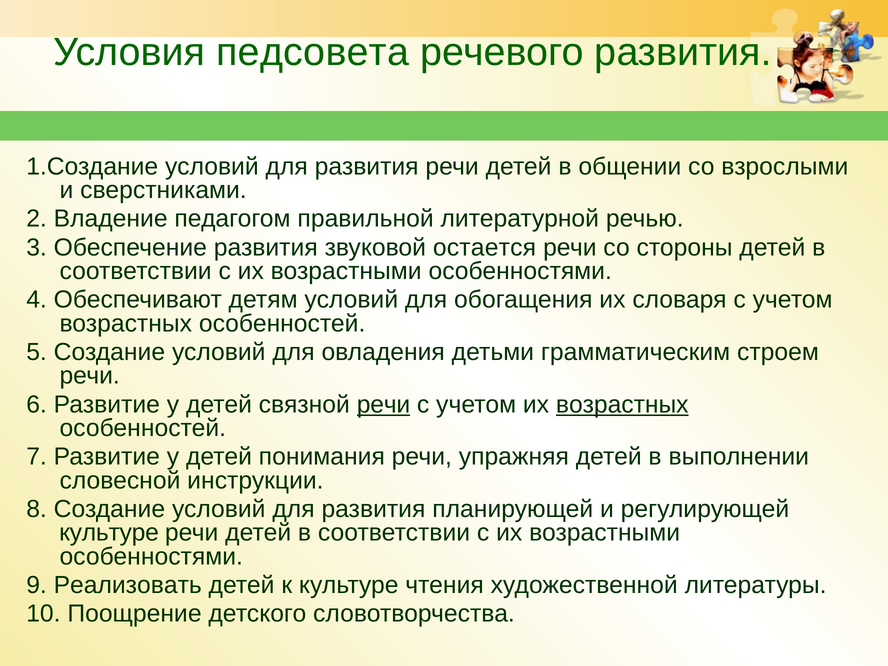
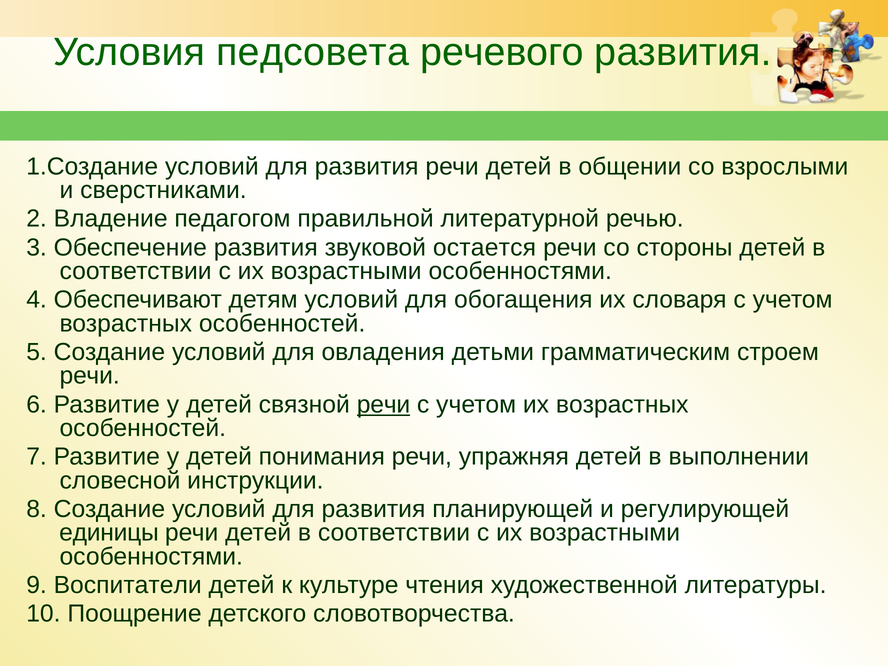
возрастных at (622, 404) underline: present -> none
культуре at (109, 533): культуре -> единицы
Реализовать: Реализовать -> Воспитатели
